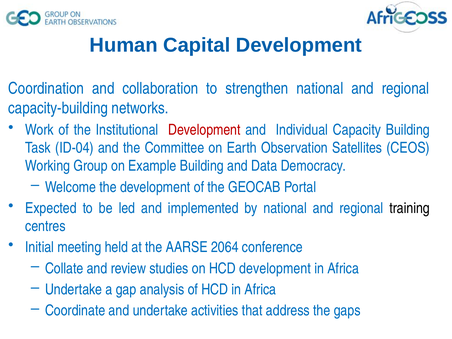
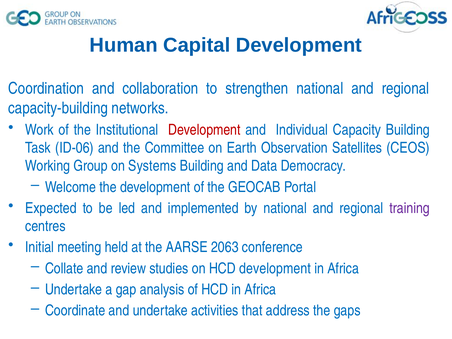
ID-04: ID-04 -> ID-06
Example: Example -> Systems
training colour: black -> purple
2064: 2064 -> 2063
